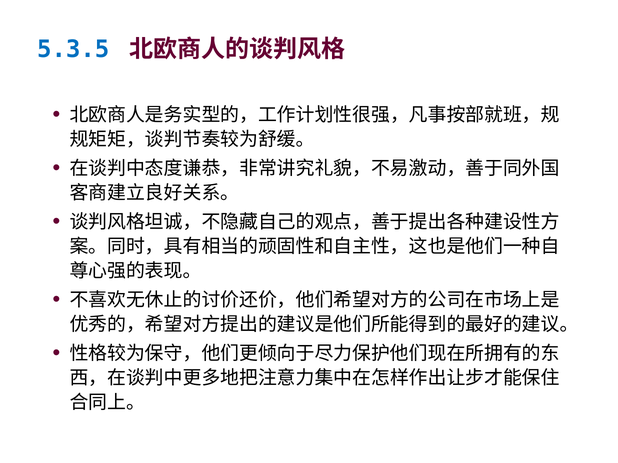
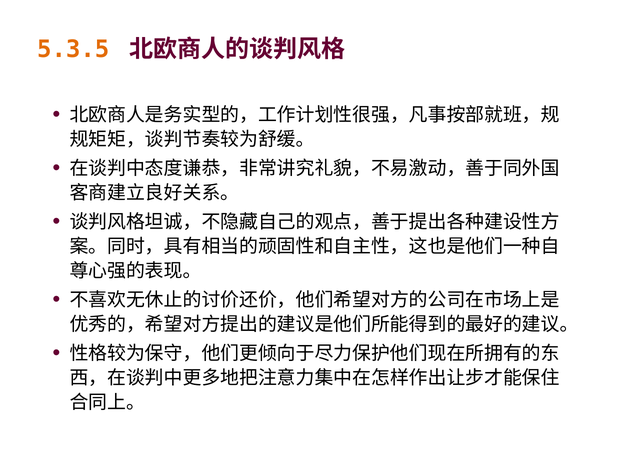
5.3.5 colour: blue -> orange
